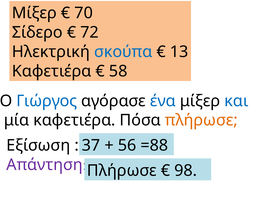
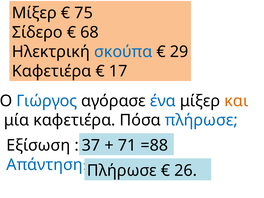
70: 70 -> 75
72: 72 -> 68
13: 13 -> 29
58: 58 -> 17
και colour: blue -> orange
πλήρωσε at (201, 120) colour: orange -> blue
56: 56 -> 71
Απάντηση colour: purple -> blue
98: 98 -> 26
